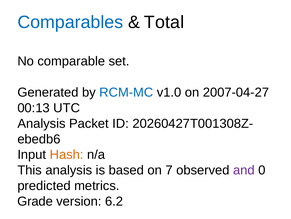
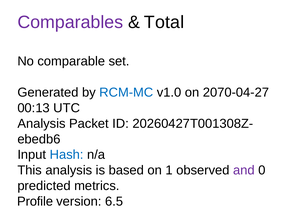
Comparables colour: blue -> purple
2007-04-27: 2007-04-27 -> 2070-04-27
Hash colour: orange -> blue
7: 7 -> 1
Grade: Grade -> Profile
6.2: 6.2 -> 6.5
